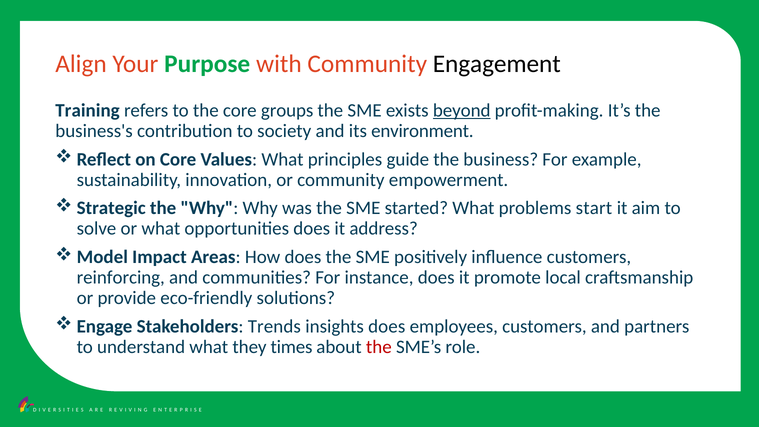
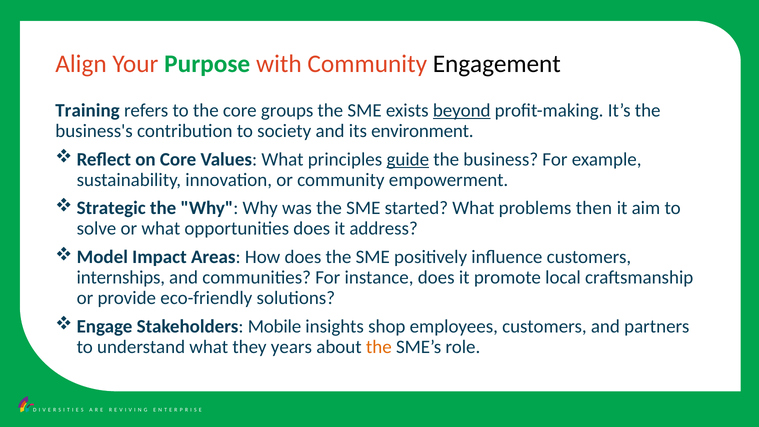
guide underline: none -> present
start: start -> then
reinforcing: reinforcing -> internships
Trends: Trends -> Mobile
insights does: does -> shop
times: times -> years
the at (379, 347) colour: red -> orange
